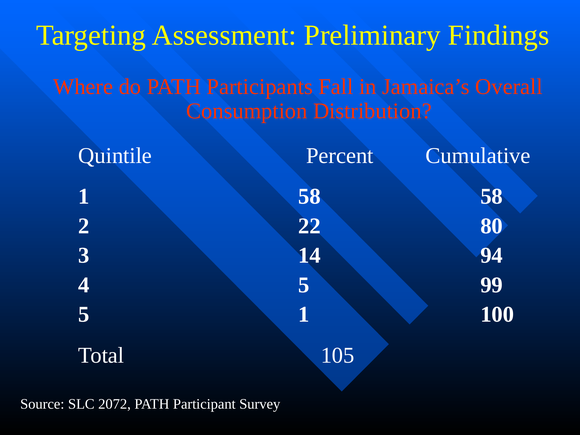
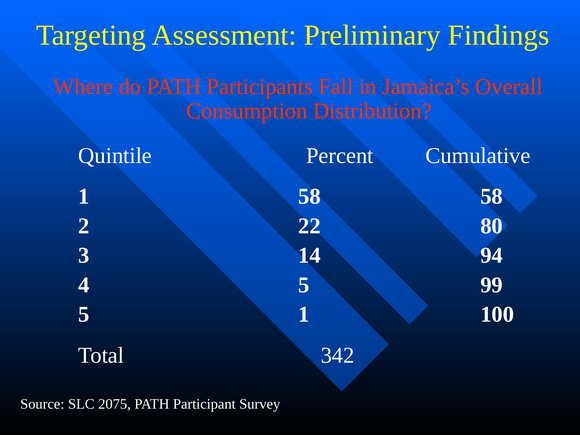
105: 105 -> 342
2072: 2072 -> 2075
